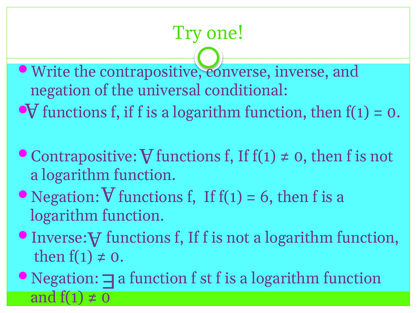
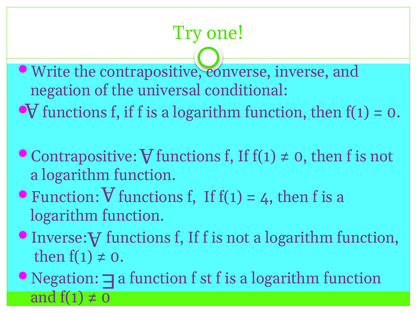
Negation at (65, 197): Negation -> Function
6: 6 -> 4
